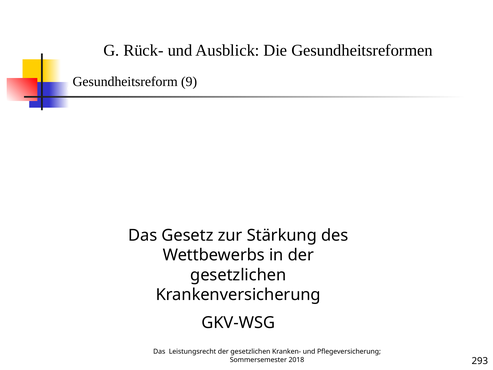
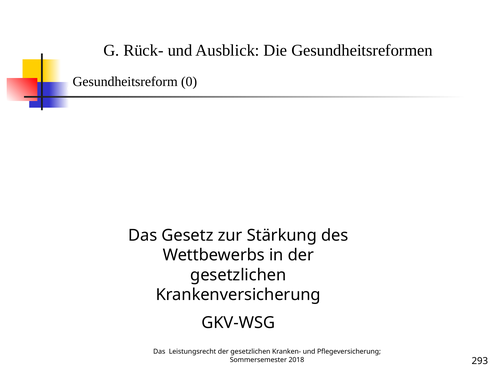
9: 9 -> 0
